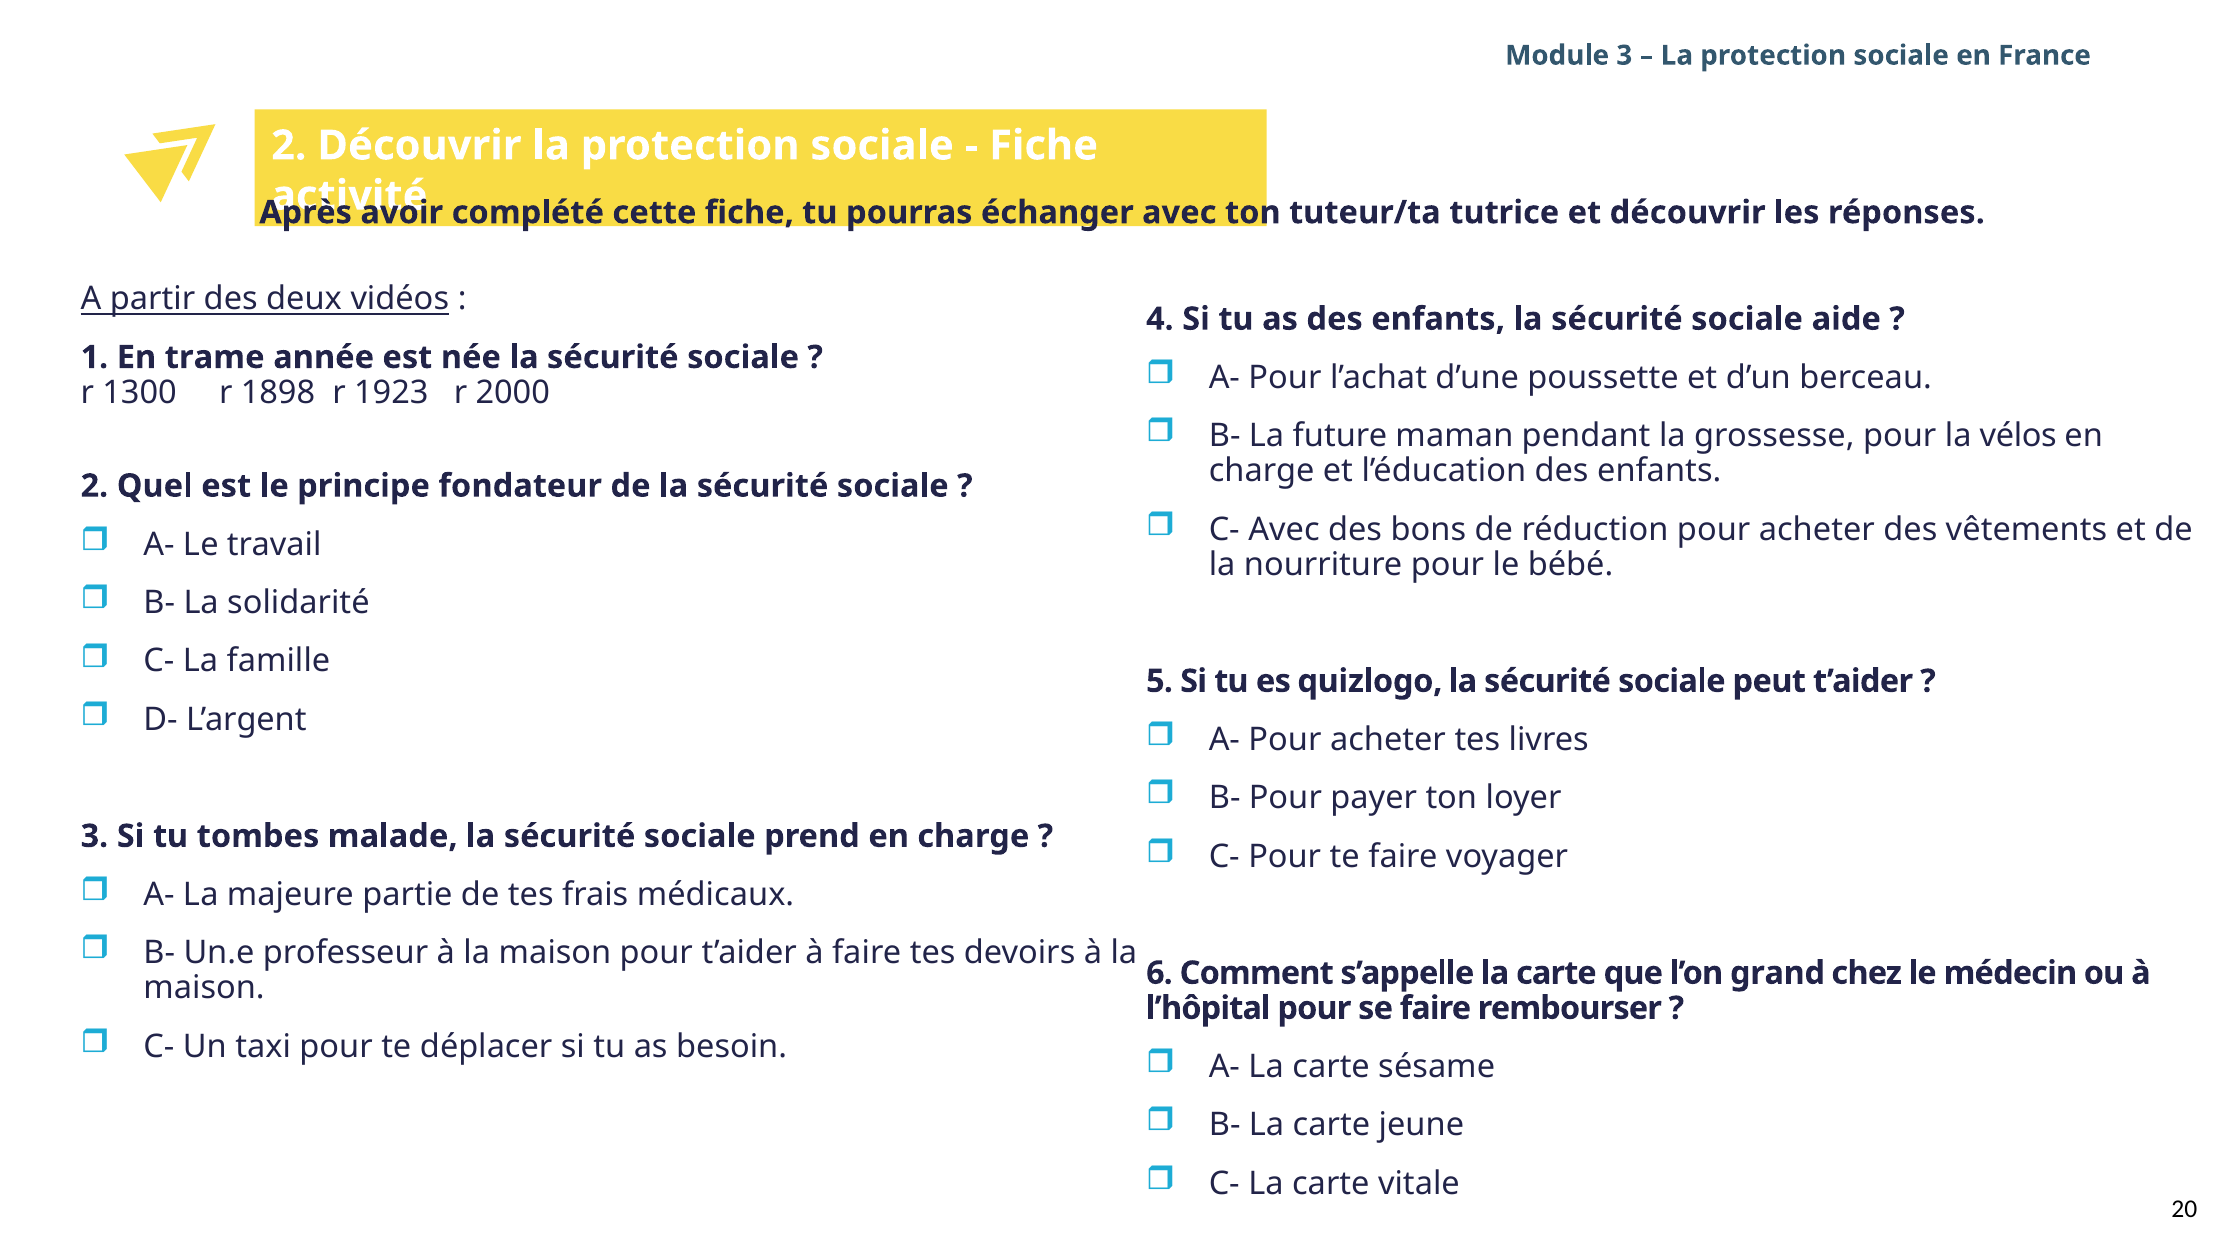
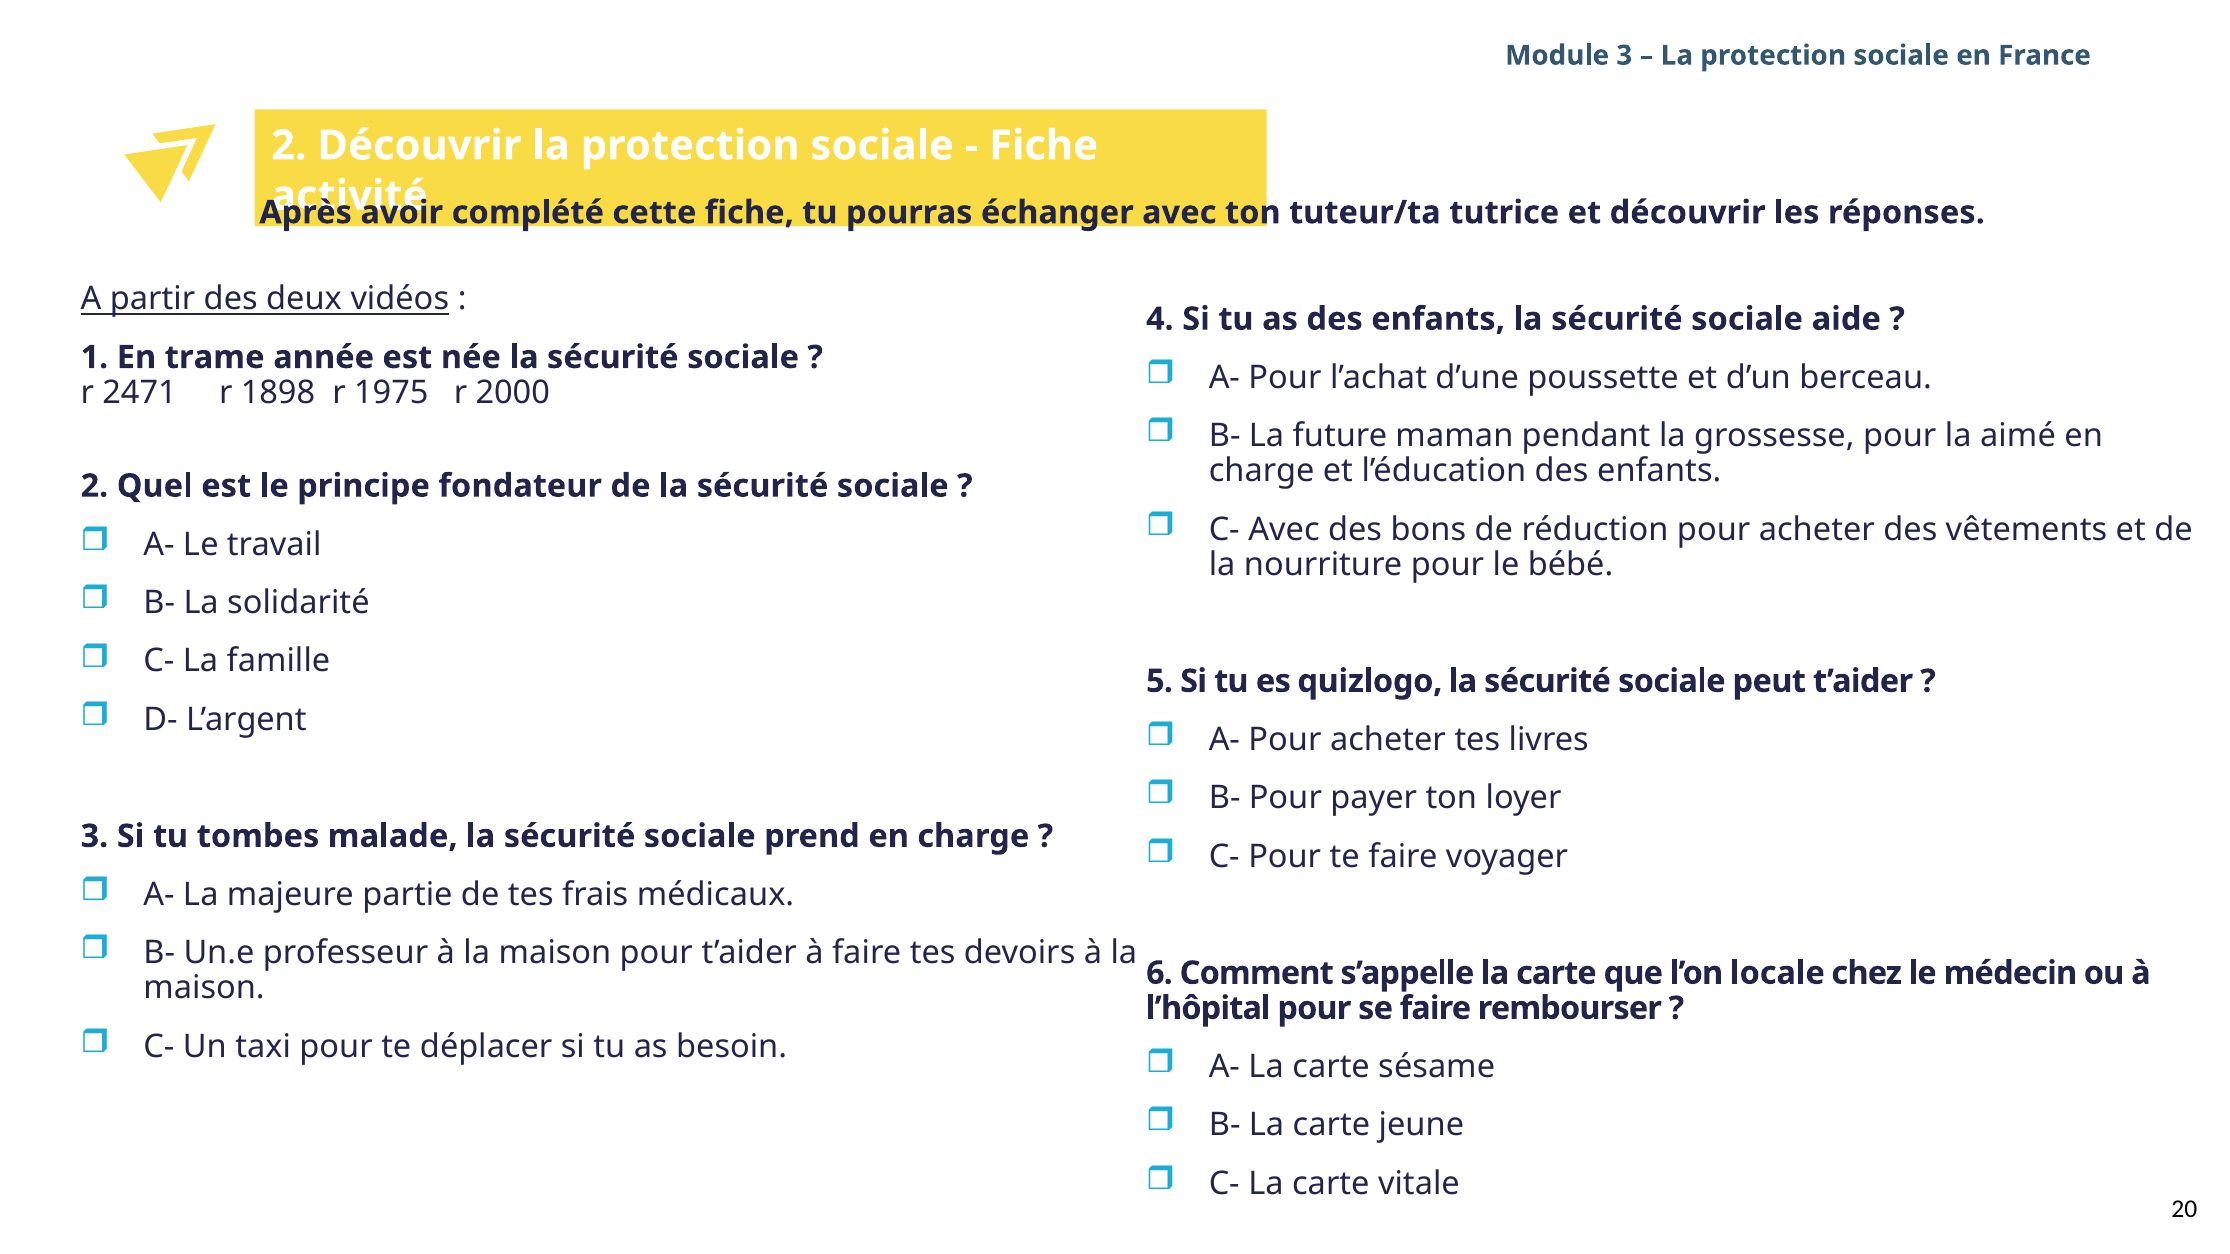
1300: 1300 -> 2471
1923: 1923 -> 1975
vélos: vélos -> aimé
grand: grand -> locale
